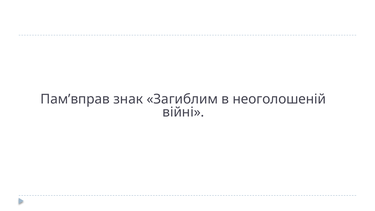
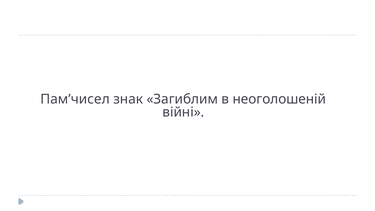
Пам’вправ: Пам’вправ -> Пам’чисел
